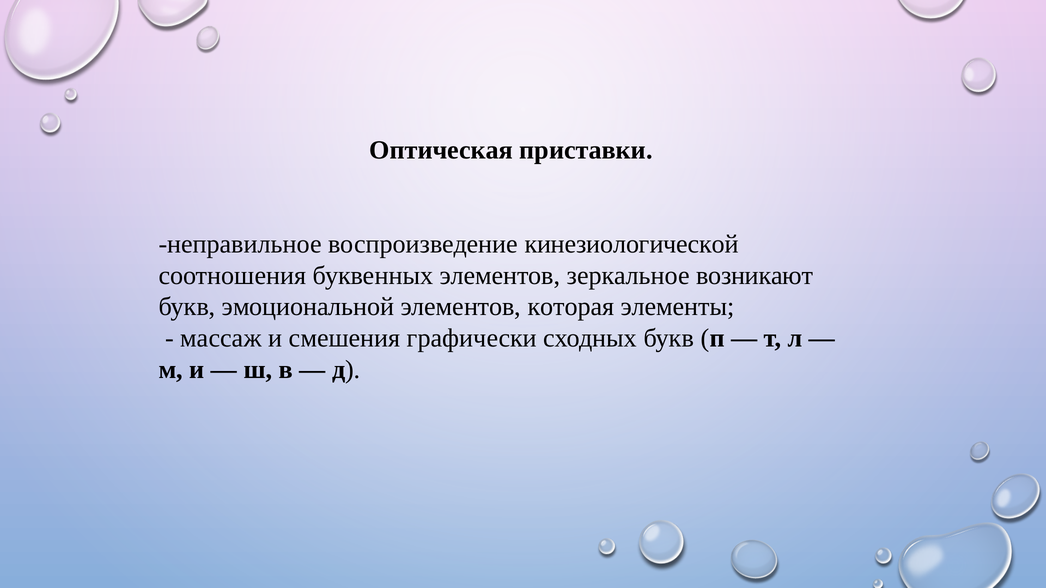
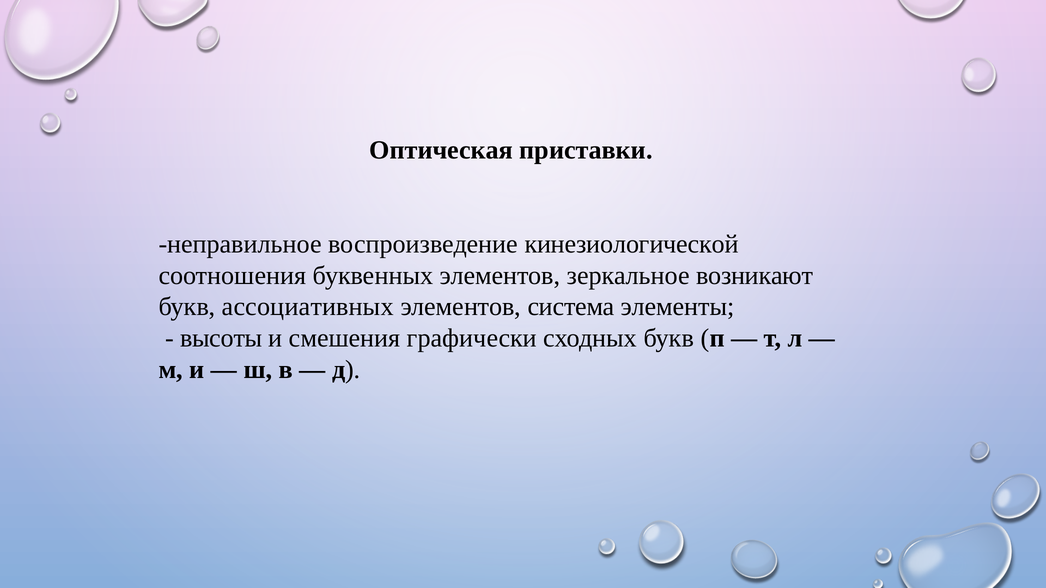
эмоциональной: эмоциональной -> ассоциативных
которая: которая -> система
массаж: массаж -> высоты
